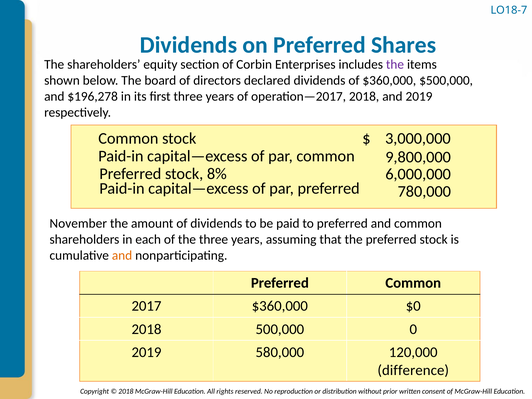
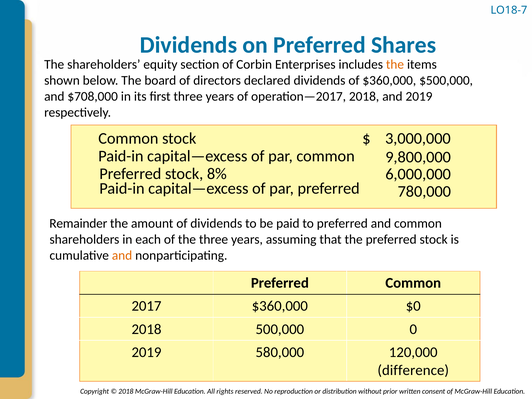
the at (395, 65) colour: purple -> orange
$196,278: $196,278 -> $708,000
November: November -> Remainder
